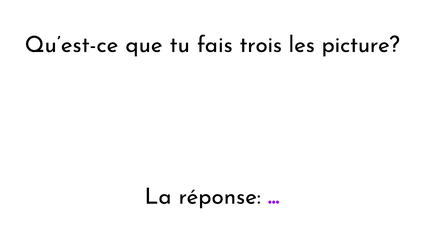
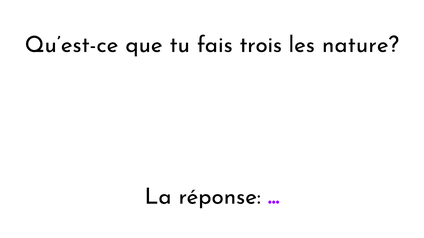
picture: picture -> nature
